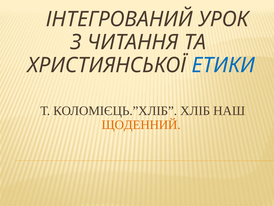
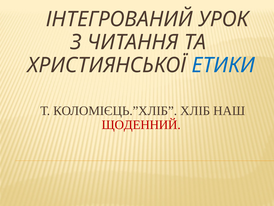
ЩОДЕННИЙ colour: orange -> red
